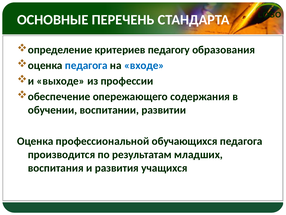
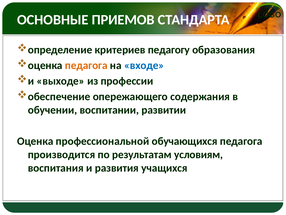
ПЕРЕЧЕНЬ: ПЕРЕЧЕНЬ -> ПРИЕМОВ
педагога at (86, 65) colour: blue -> orange
младших: младших -> условиям
